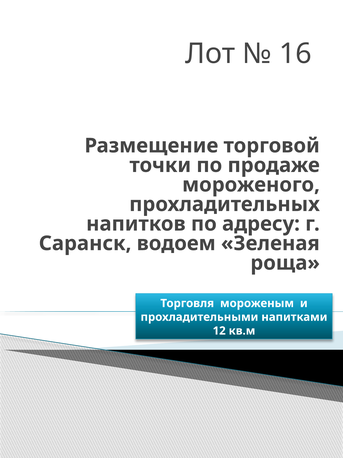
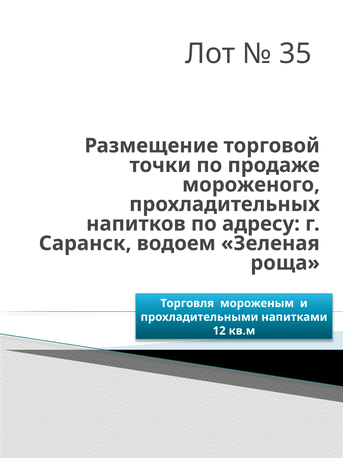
16: 16 -> 35
